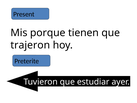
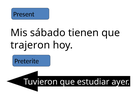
porque: porque -> sábado
